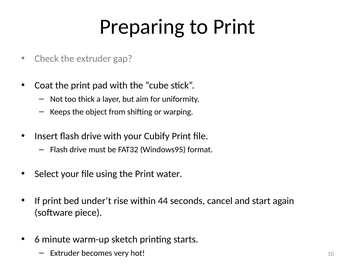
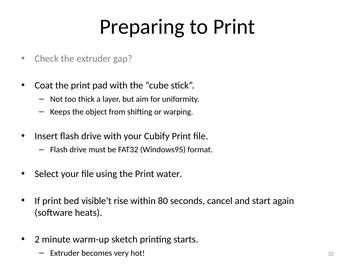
under’t: under’t -> visible’t
44: 44 -> 80
piece: piece -> heats
6: 6 -> 2
